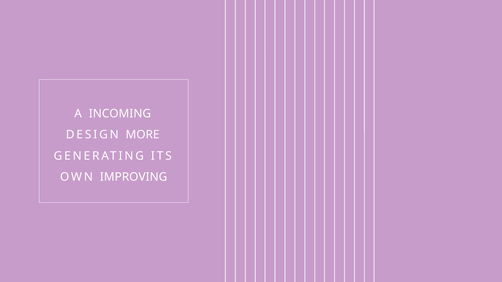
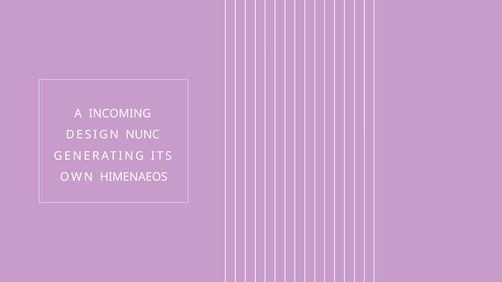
MORE: MORE -> NUNC
IMPROVING: IMPROVING -> HIMENAEOS
